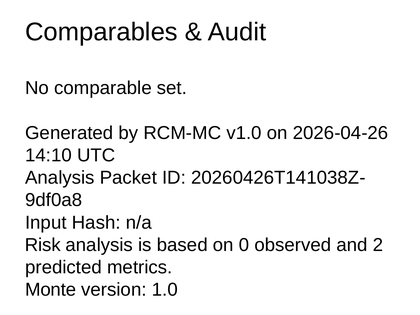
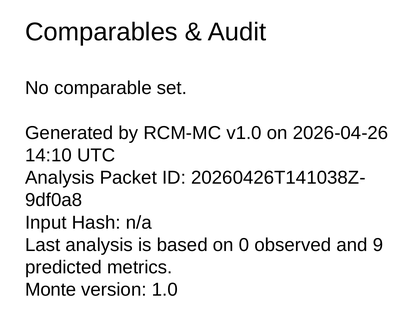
Risk: Risk -> Last
2: 2 -> 9
